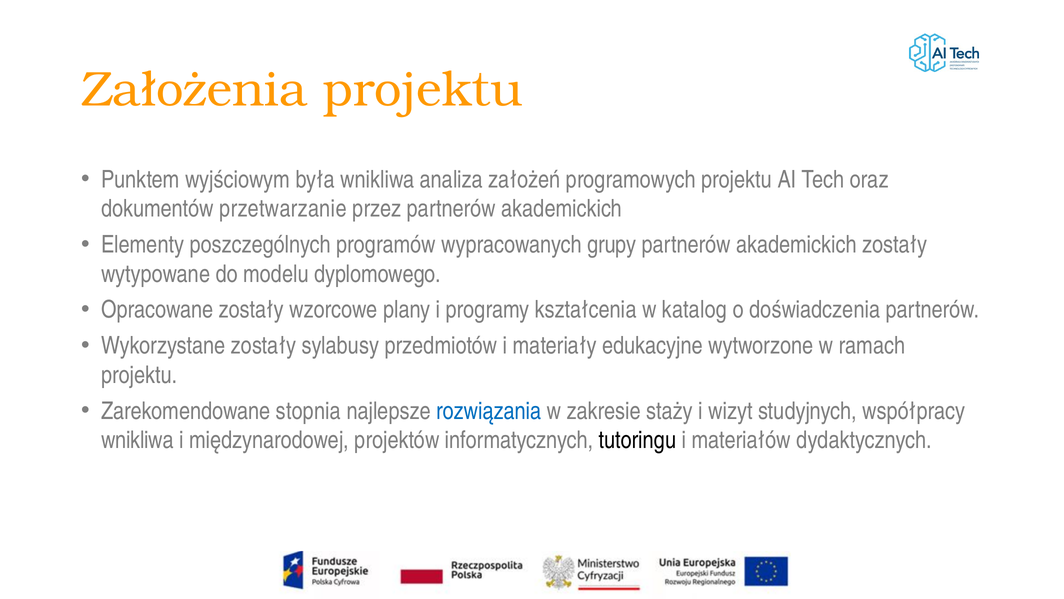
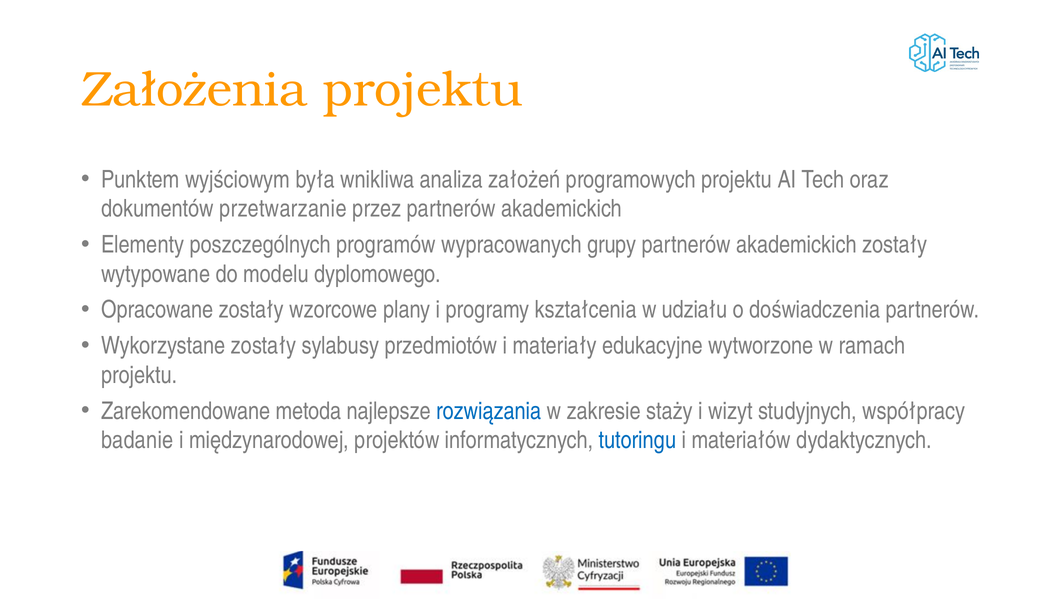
katalog: katalog -> udziału
stopnia: stopnia -> metoda
wnikliwa at (137, 440): wnikliwa -> badanie
tutoringu colour: black -> blue
